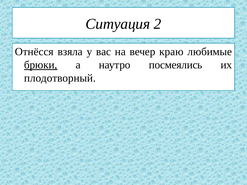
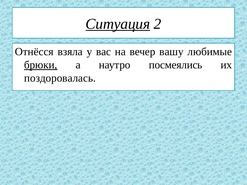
Ситуация underline: none -> present
краю: краю -> вашу
плодотворный: плодотворный -> поздоровалась
